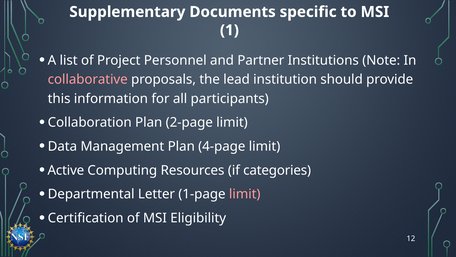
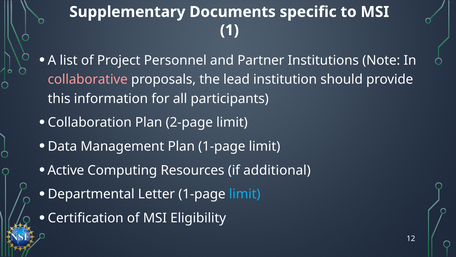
Plan 4-page: 4-page -> 1-page
categories: categories -> additional
limit at (245, 194) colour: pink -> light blue
